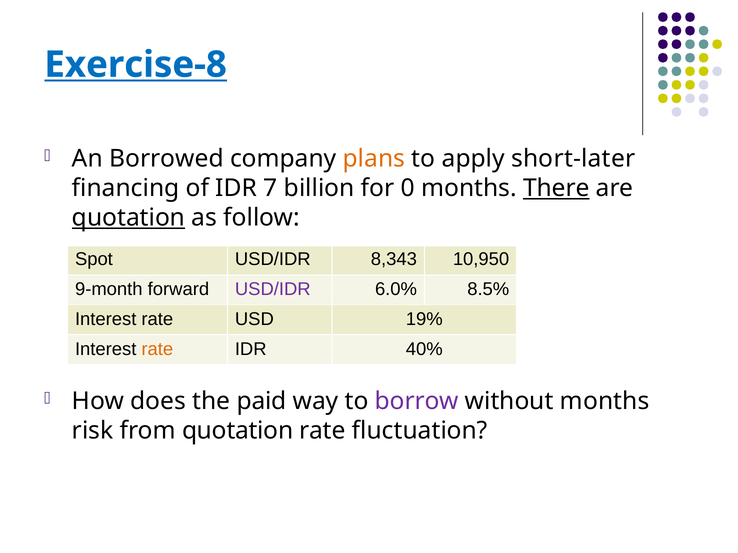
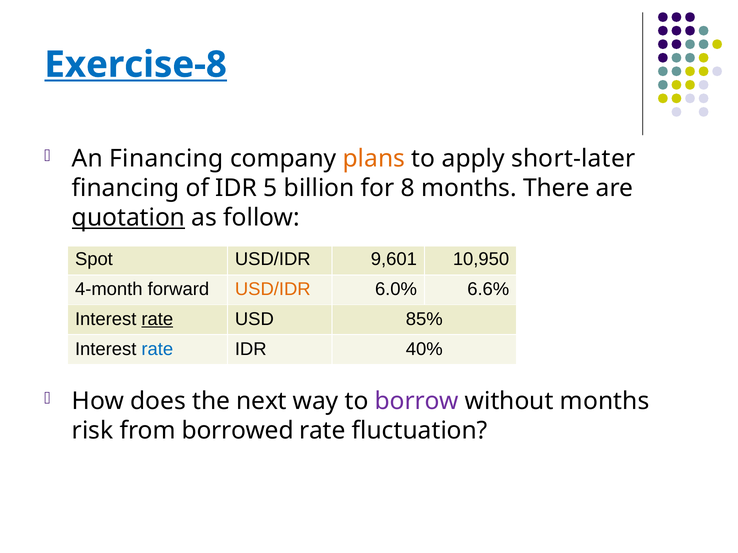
An Borrowed: Borrowed -> Financing
7: 7 -> 5
0: 0 -> 8
There underline: present -> none
8,343: 8,343 -> 9,601
9-month: 9-month -> 4-month
USD/IDR at (273, 289) colour: purple -> orange
8.5%: 8.5% -> 6.6%
rate at (157, 319) underline: none -> present
19%: 19% -> 85%
rate at (157, 349) colour: orange -> blue
paid: paid -> next
from quotation: quotation -> borrowed
